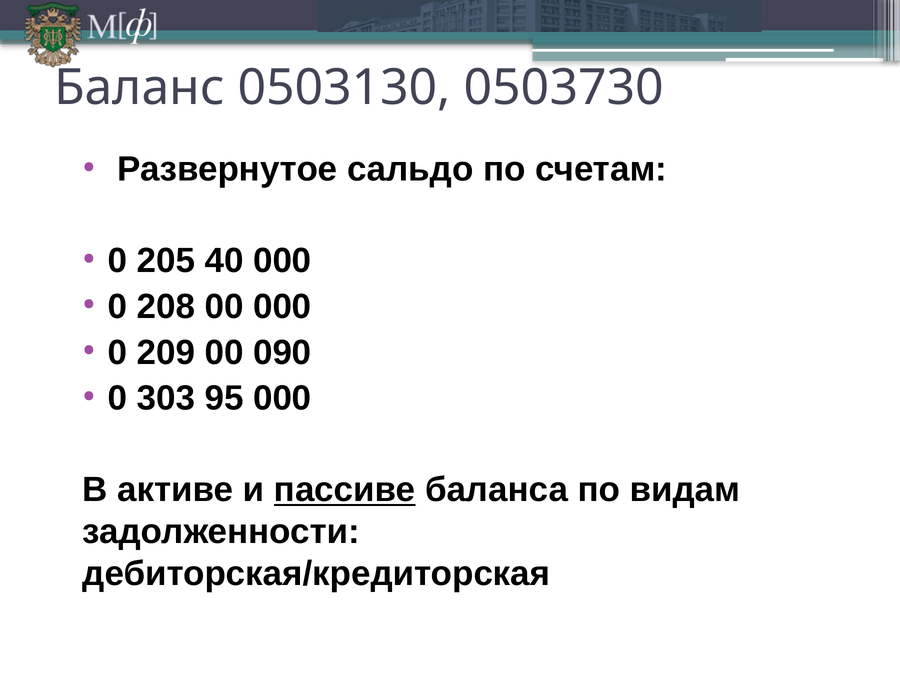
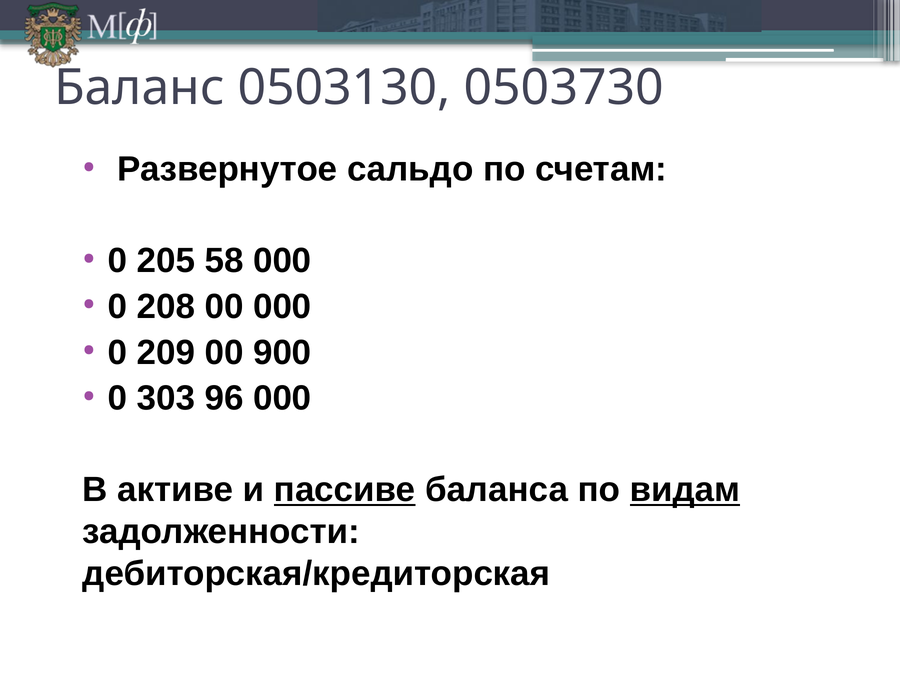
40: 40 -> 58
090: 090 -> 900
95: 95 -> 96
видам underline: none -> present
